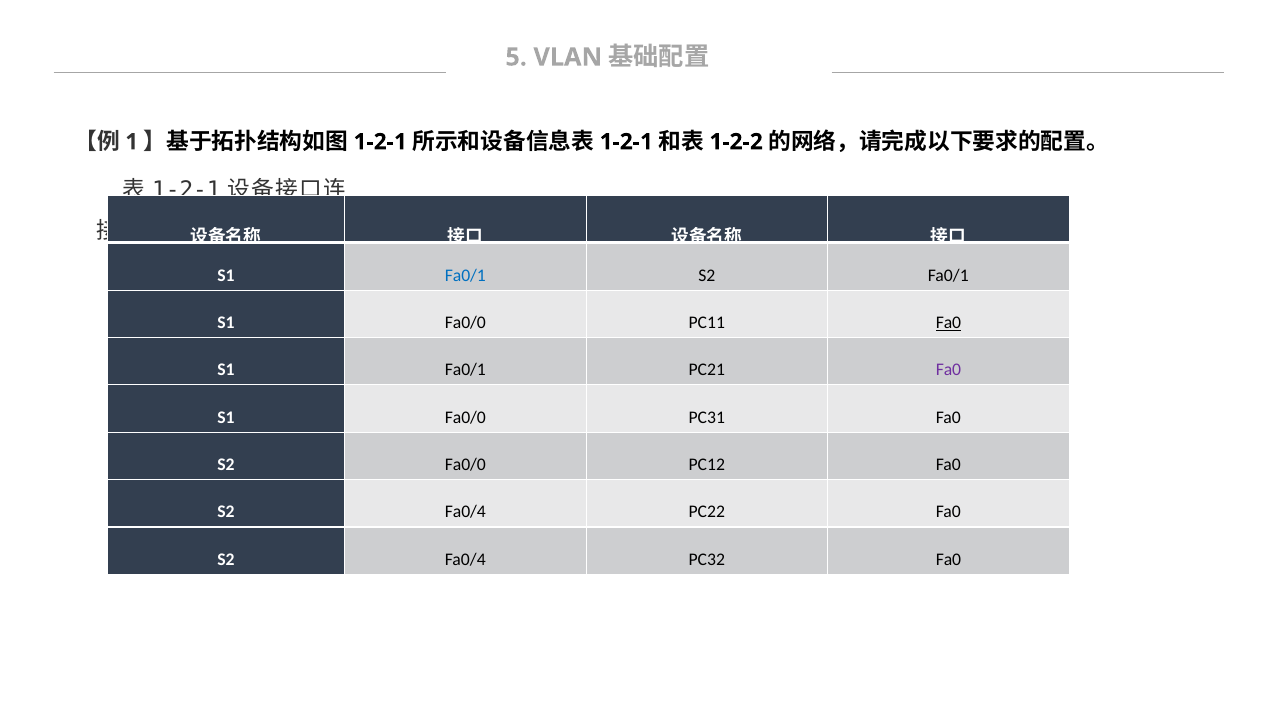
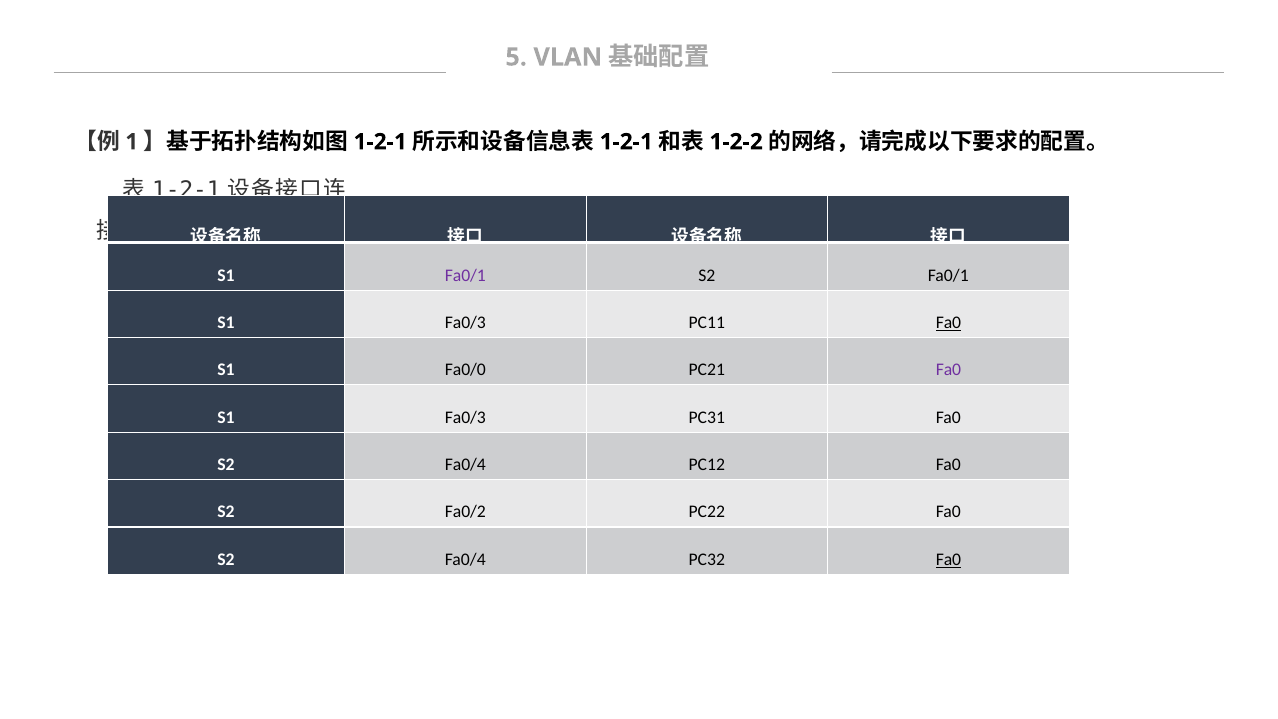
Fa0/1 at (465, 275) colour: blue -> purple
Fa0/0 at (465, 323): Fa0/0 -> Fa0/3
Fa0/1 at (465, 370): Fa0/1 -> Fa0/0
Fa0/0 at (465, 417): Fa0/0 -> Fa0/3
Fa0/0 at (465, 465): Fa0/0 -> Fa0/4
Fa0/4 at (465, 512): Fa0/4 -> Fa0/2
Fa0 at (948, 559) underline: none -> present
